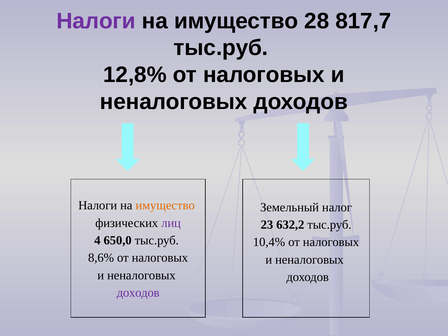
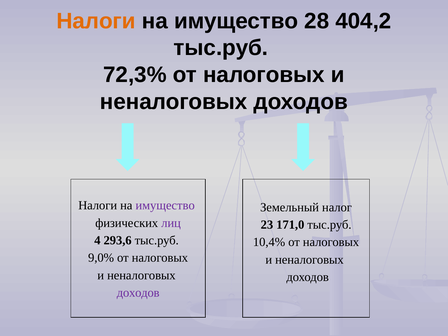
Налоги at (96, 21) colour: purple -> orange
817,7: 817,7 -> 404,2
12,8%: 12,8% -> 72,3%
имущество at (165, 206) colour: orange -> purple
632,2: 632,2 -> 171,0
650,0: 650,0 -> 293,6
8,6%: 8,6% -> 9,0%
